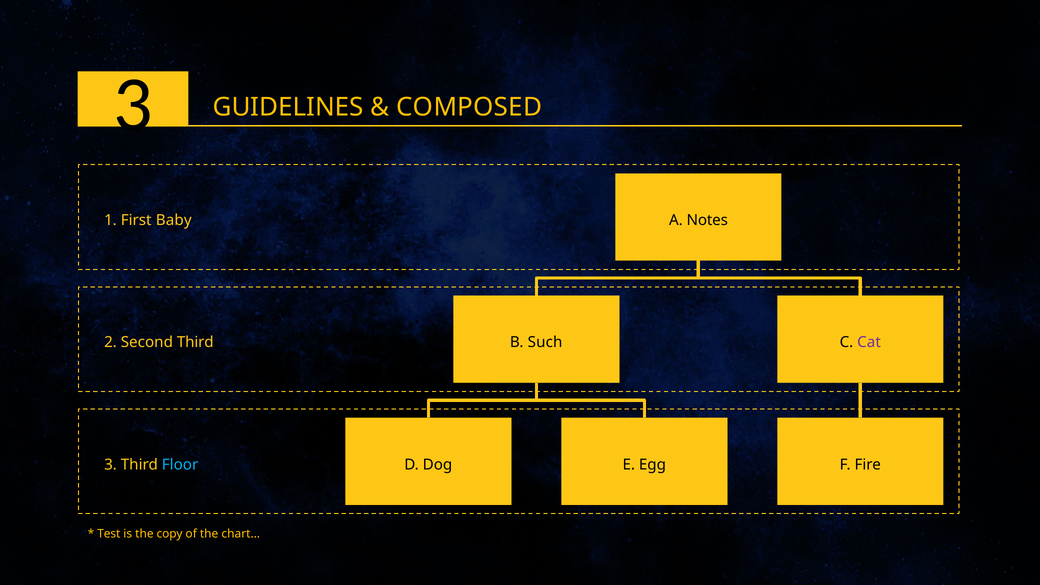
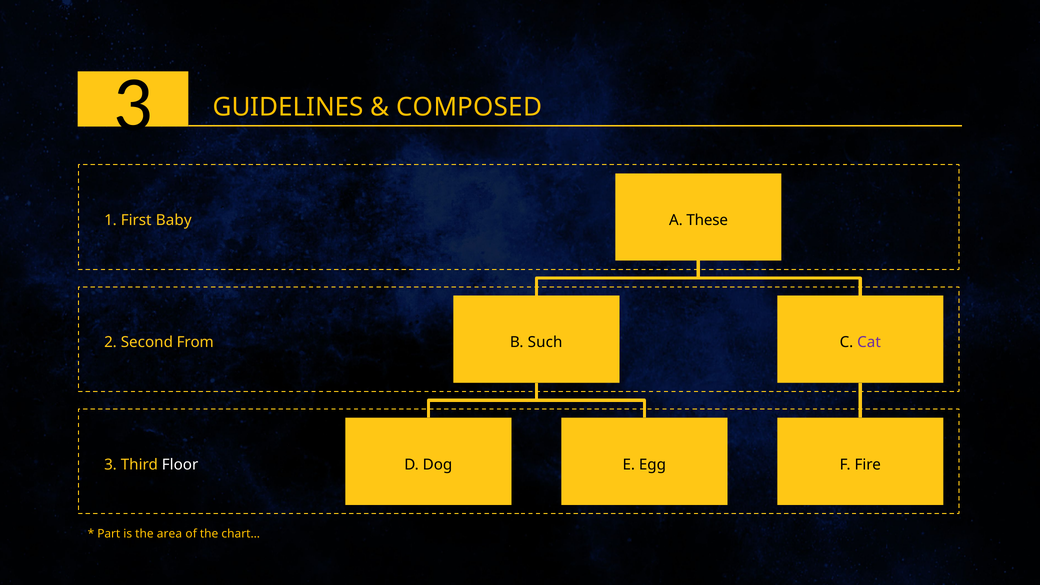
Notes: Notes -> These
Second Third: Third -> From
Floor colour: light blue -> white
Test: Test -> Part
copy: copy -> area
